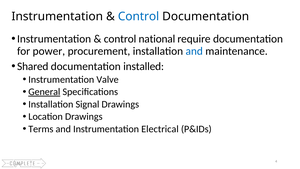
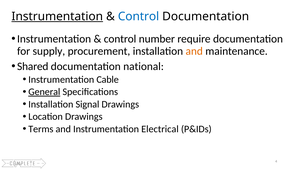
Instrumentation at (57, 16) underline: none -> present
national: national -> number
power: power -> supply
and at (194, 51) colour: blue -> orange
installed: installed -> national
Valve: Valve -> Cable
